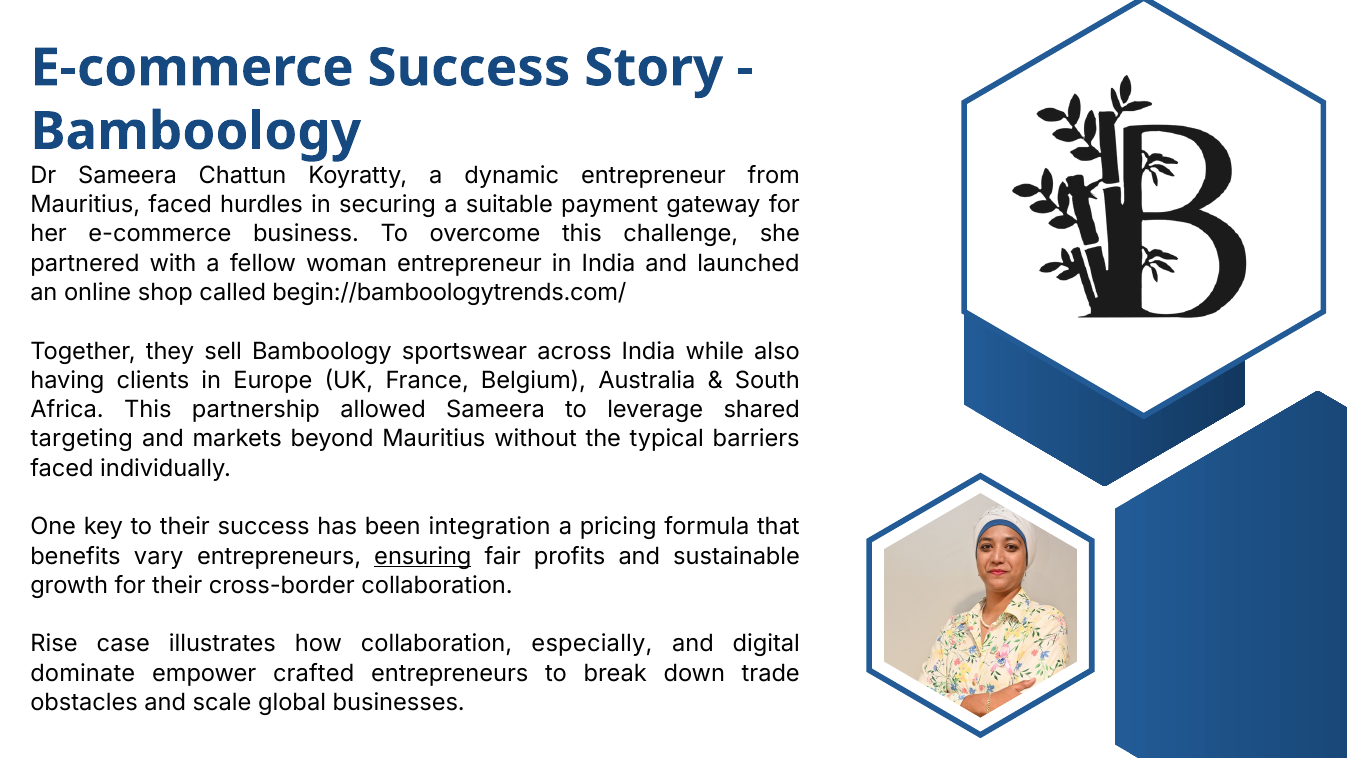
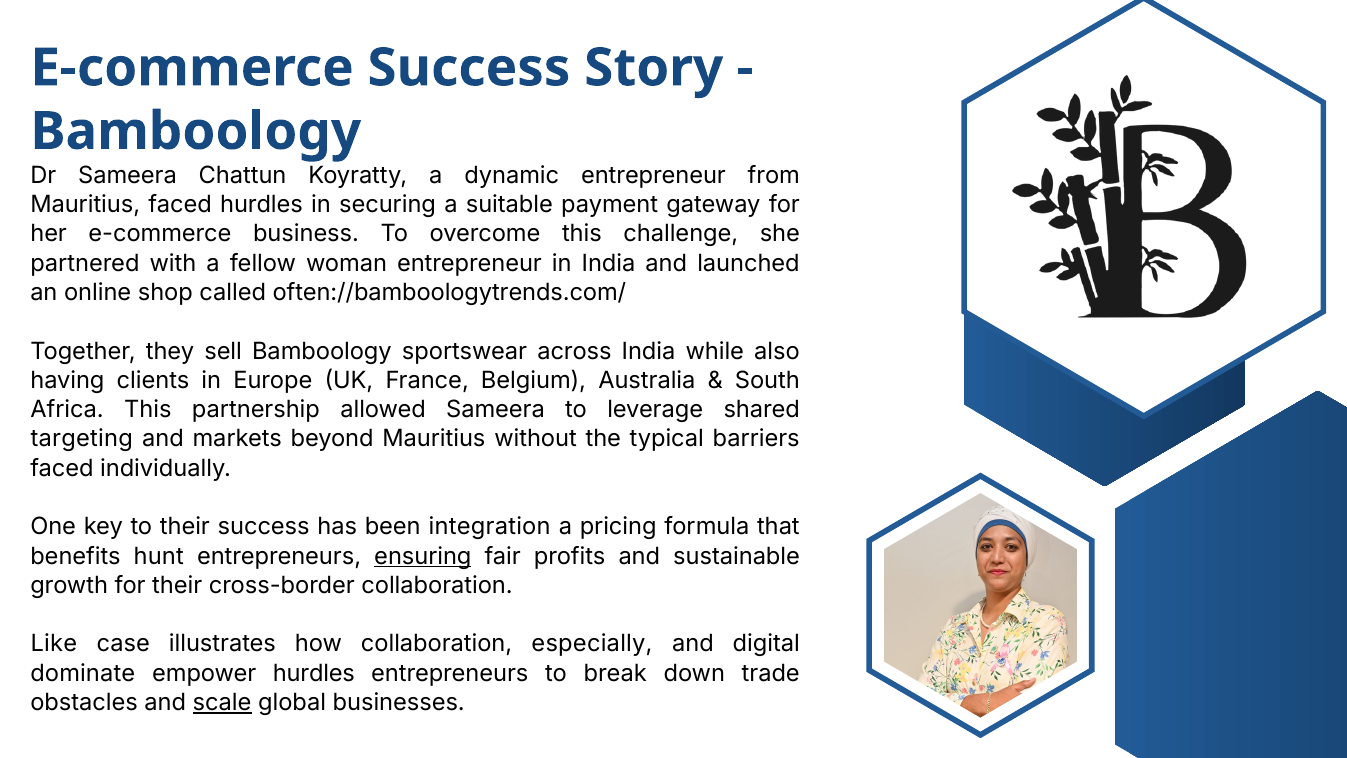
begin://bamboologytrends.com/: begin://bamboologytrends.com/ -> often://bamboologytrends.com/
vary: vary -> hunt
Rise: Rise -> Like
empower crafted: crafted -> hurdles
scale underline: none -> present
